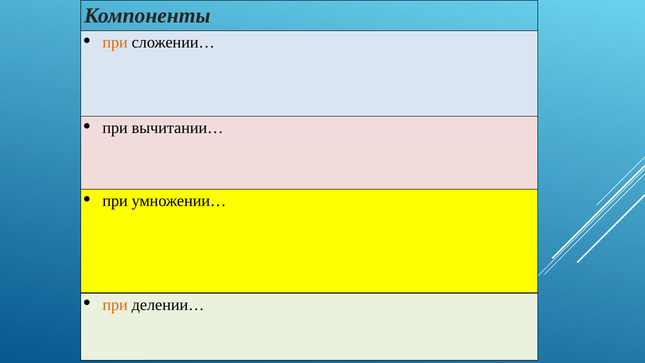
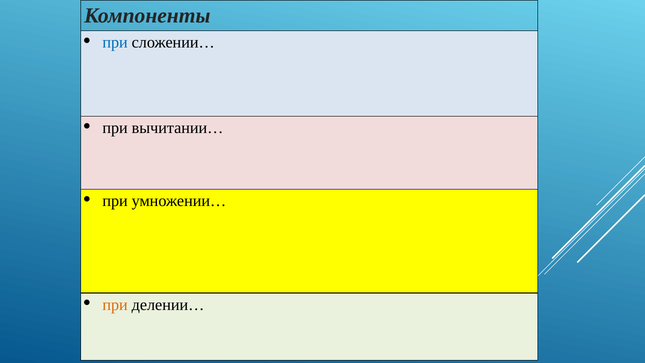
при at (115, 42) colour: orange -> blue
